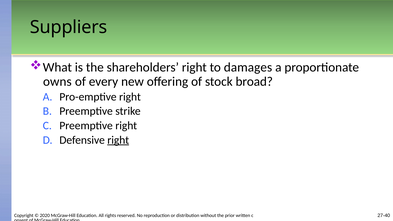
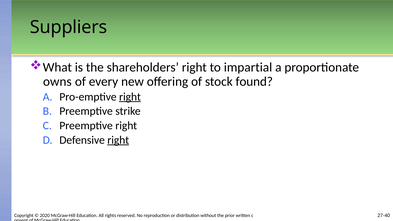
damages: damages -> impartial
broad: broad -> found
right at (130, 97) underline: none -> present
